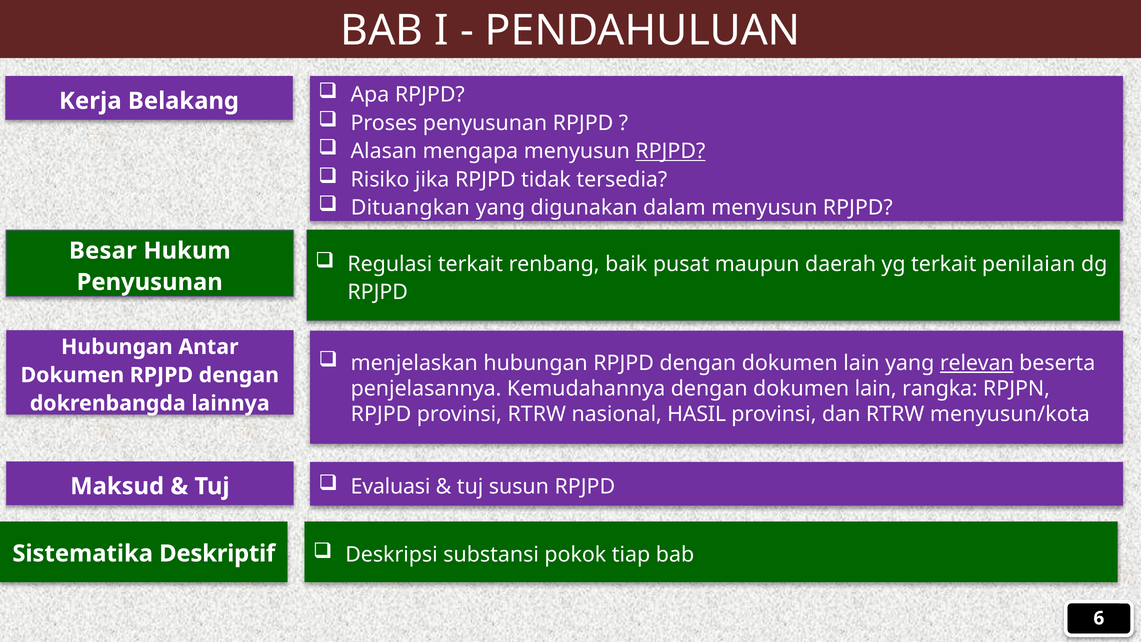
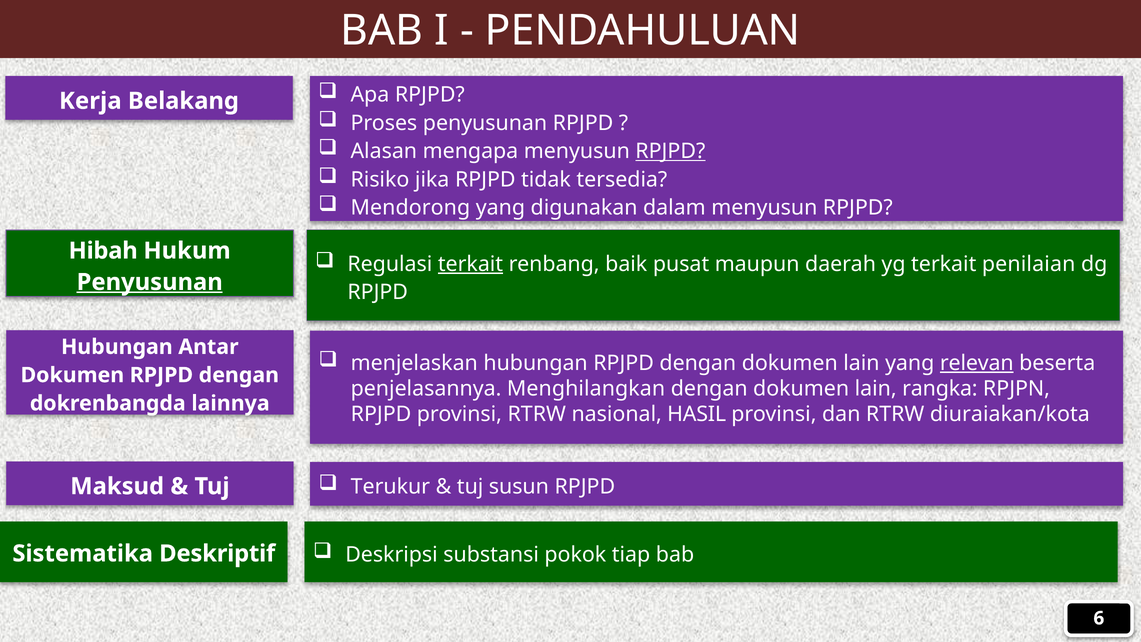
Dituangkan: Dituangkan -> Mendorong
Besar: Besar -> Hibah
terkait at (470, 264) underline: none -> present
Penyusunan at (150, 282) underline: none -> present
Kemudahannya: Kemudahannya -> Menghilangkan
menyusun/kota: menyusun/kota -> diuraiakan/kota
Evaluasi: Evaluasi -> Terukur
